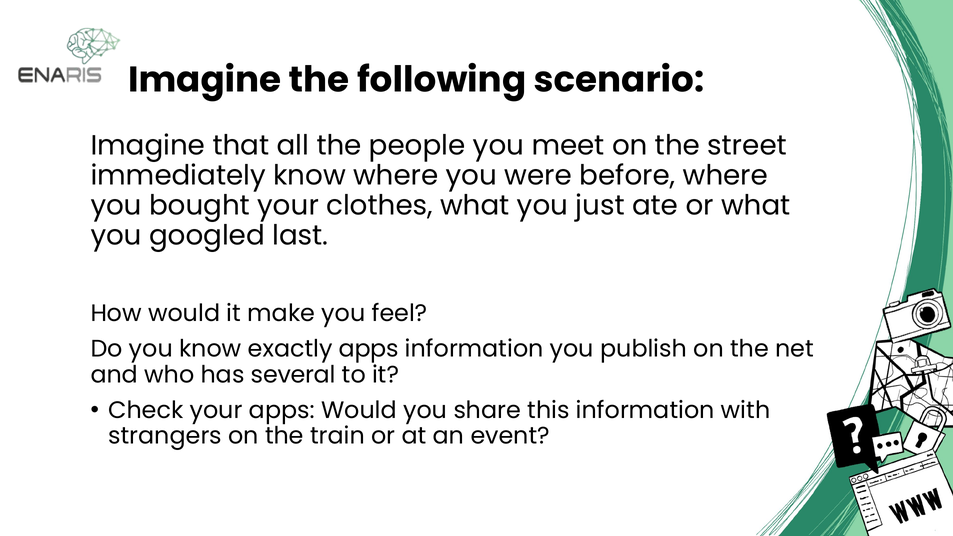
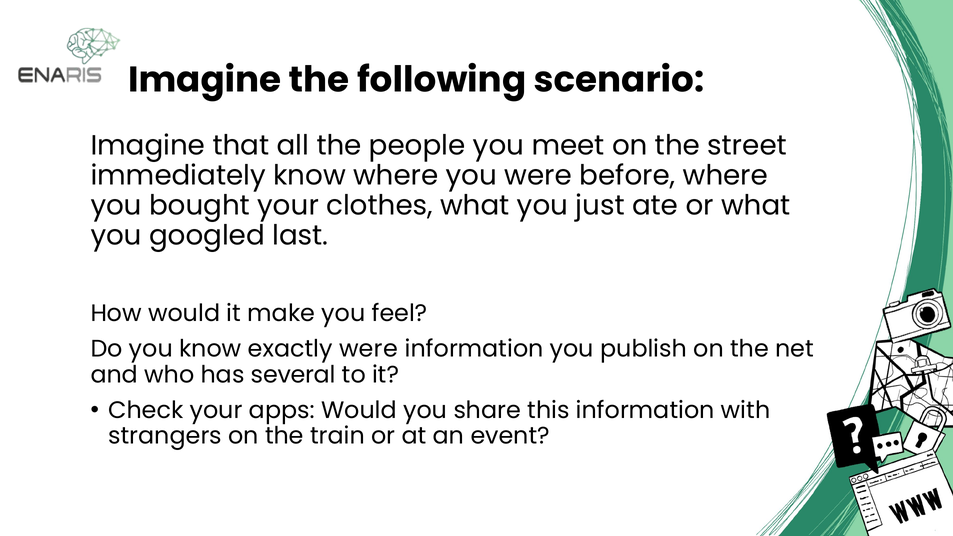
exactly apps: apps -> were
